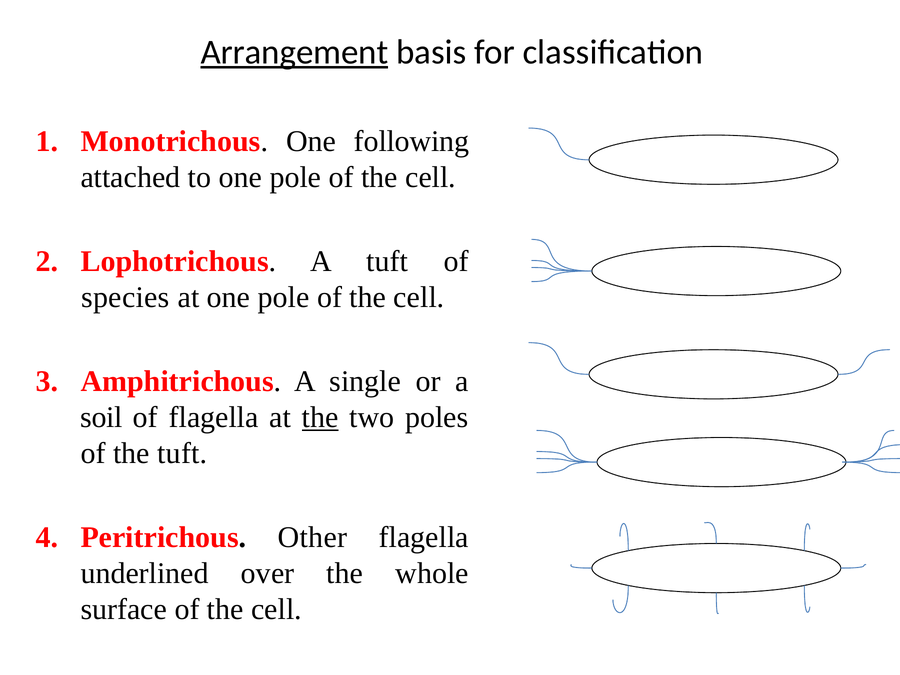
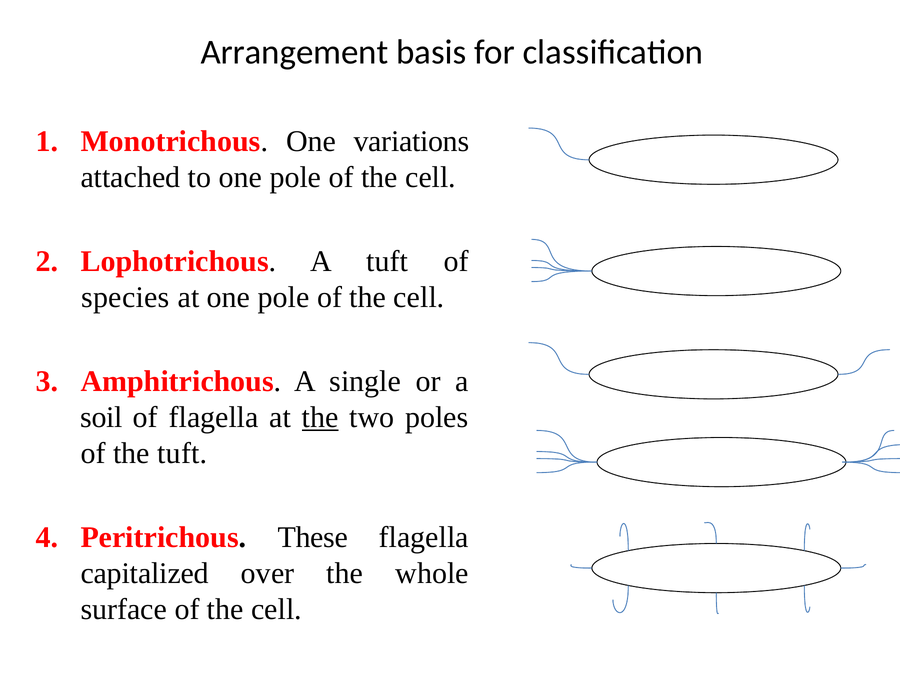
Arrangement underline: present -> none
following: following -> variations
Other: Other -> These
underlined: underlined -> capitalized
